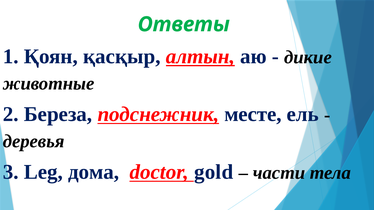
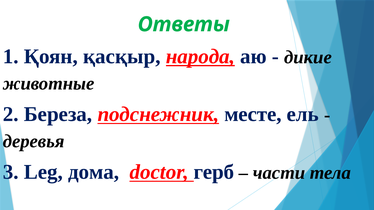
алтын: алтын -> народа
gold: gold -> герб
